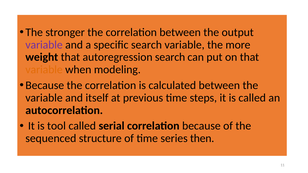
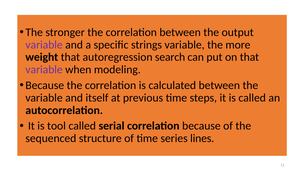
specific search: search -> strings
variable at (44, 70) colour: orange -> purple
then: then -> lines
